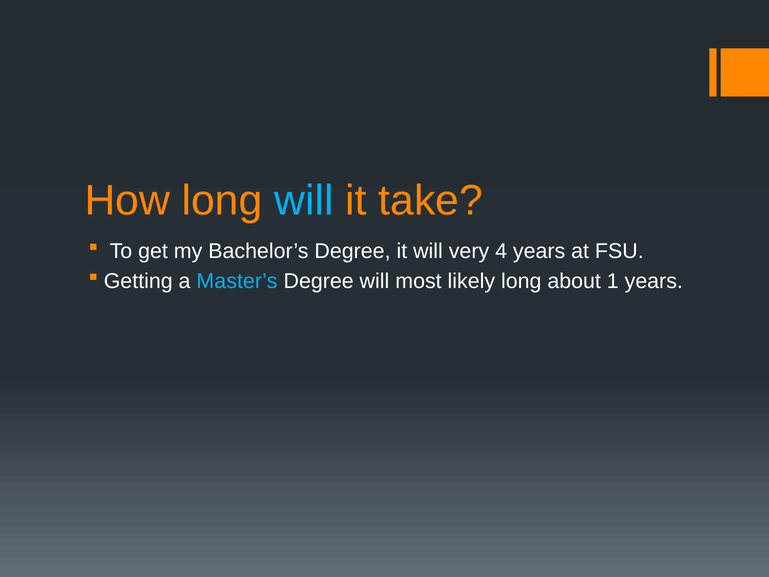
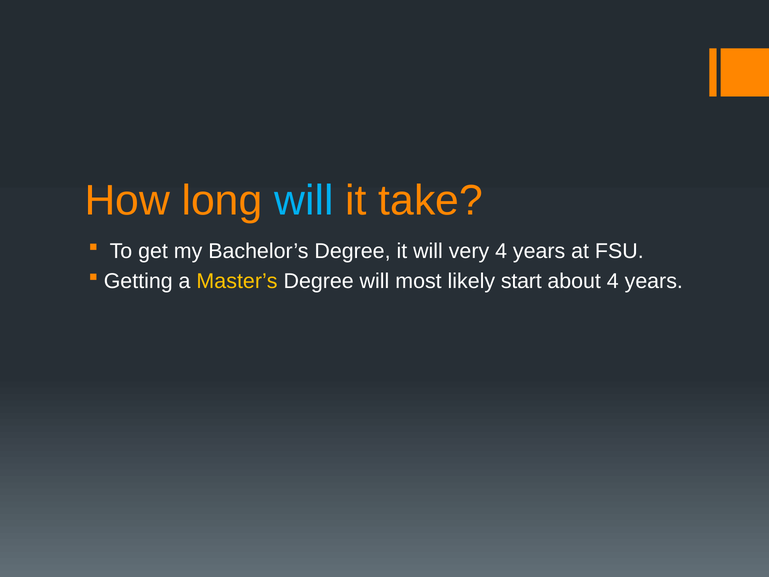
Master’s colour: light blue -> yellow
likely long: long -> start
about 1: 1 -> 4
